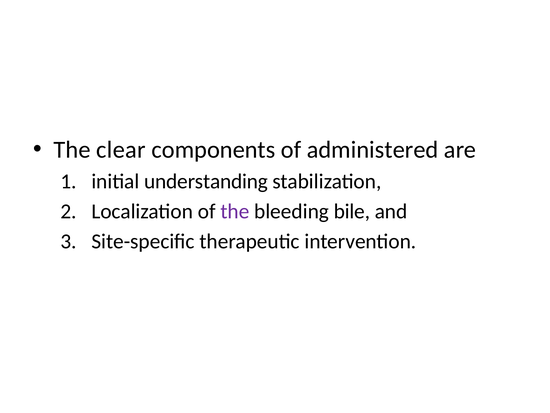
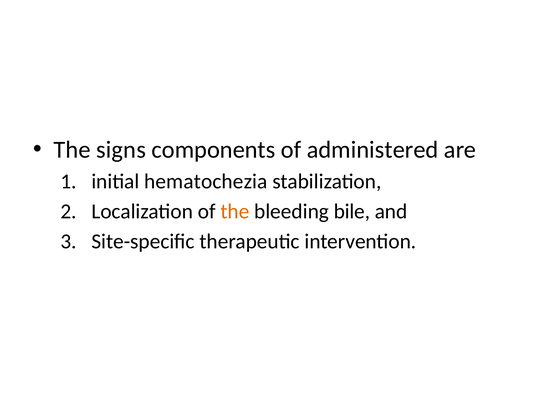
clear: clear -> signs
understanding: understanding -> hematochezia
the at (235, 211) colour: purple -> orange
